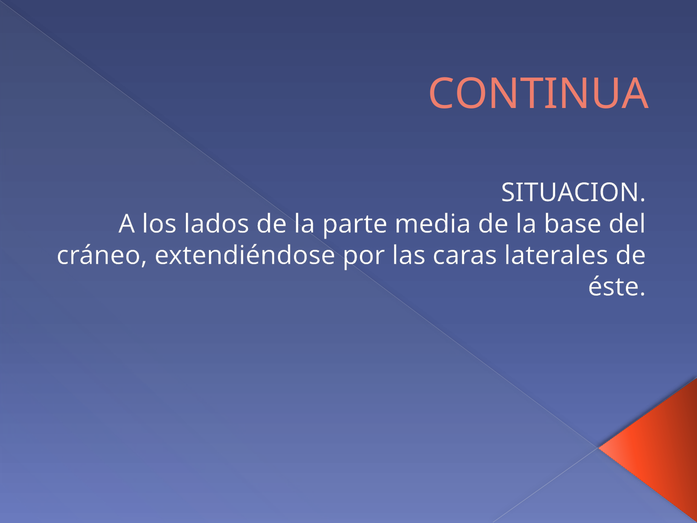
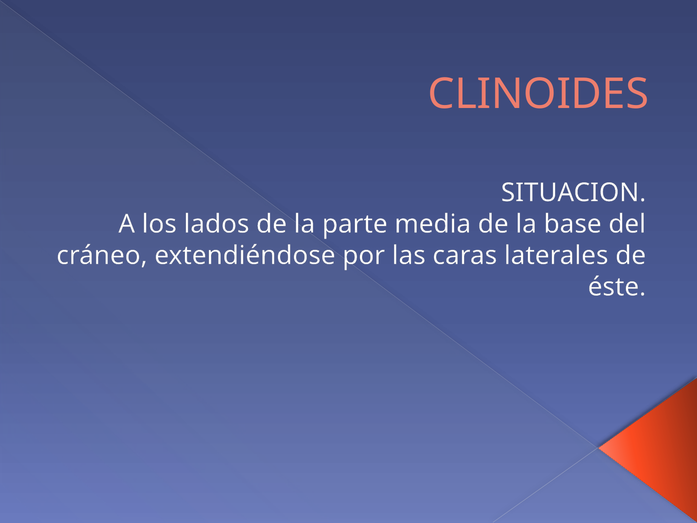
CONTINUA: CONTINUA -> CLINOIDES
